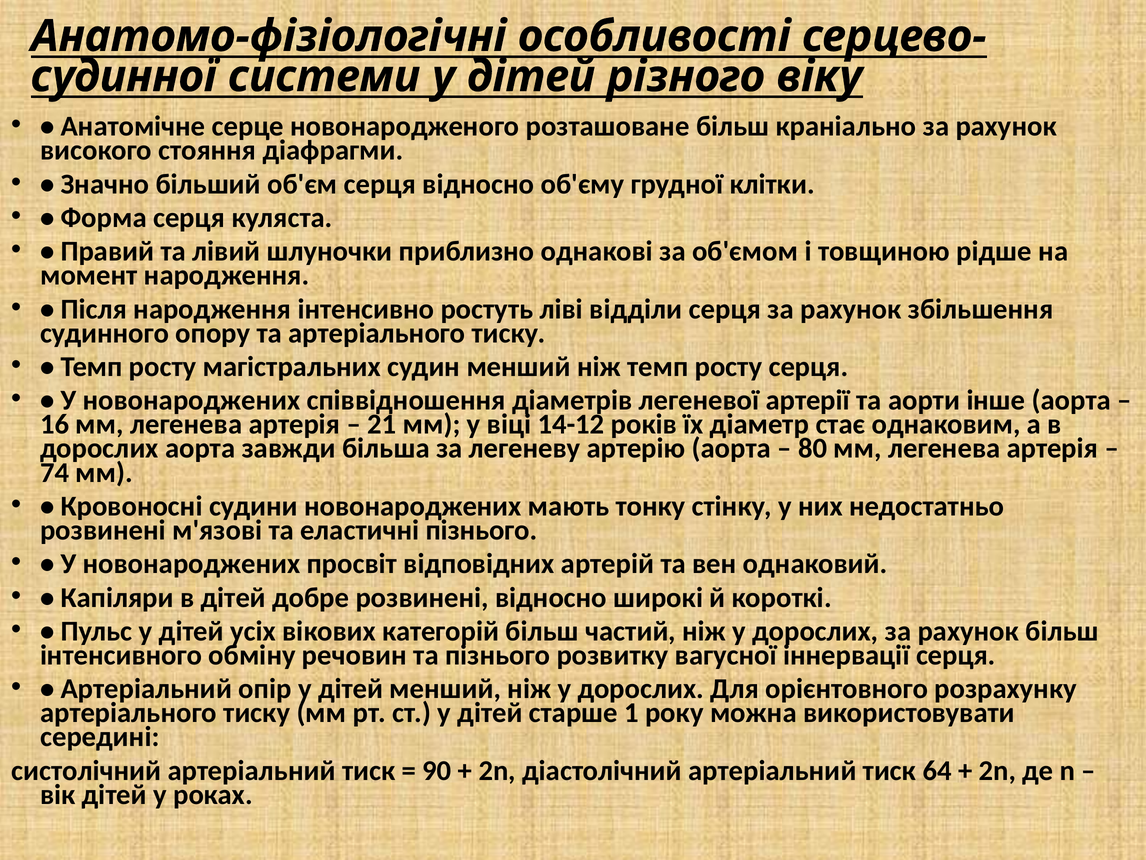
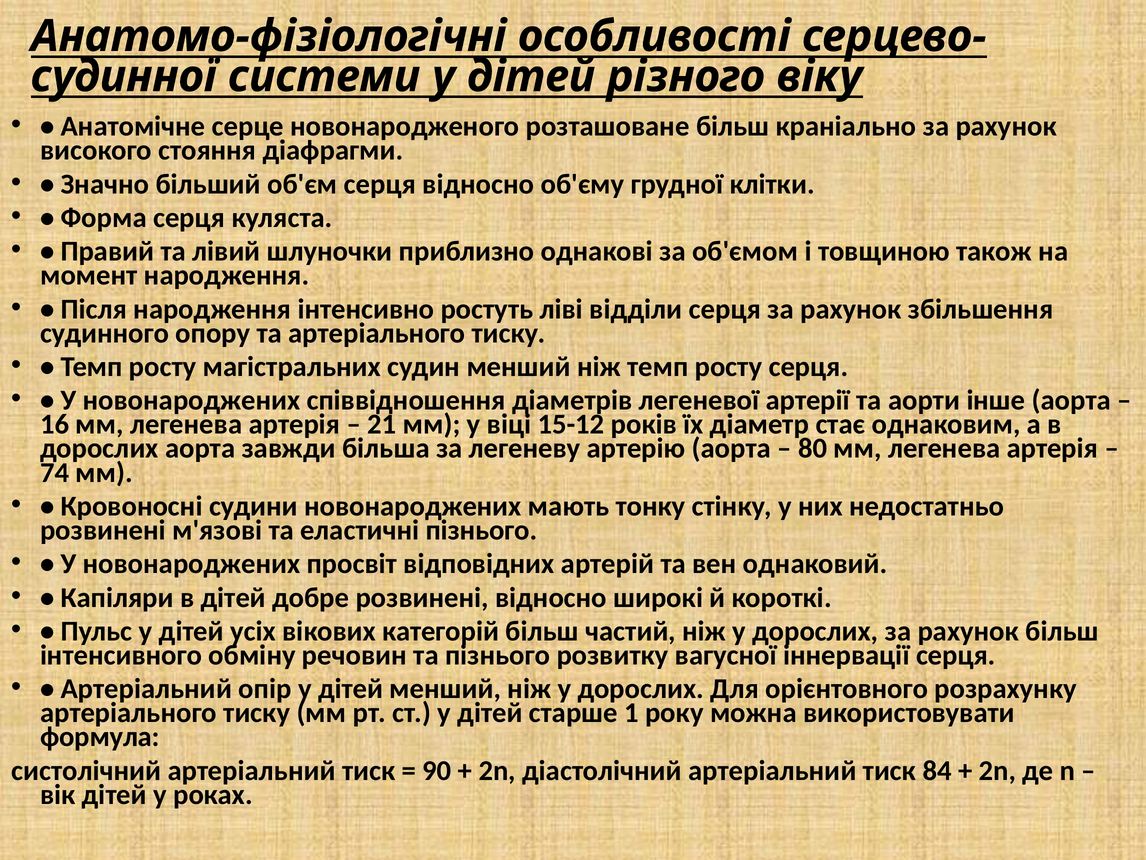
рідше: рідше -> також
14-12: 14-12 -> 15-12
середині: середині -> формула
64: 64 -> 84
